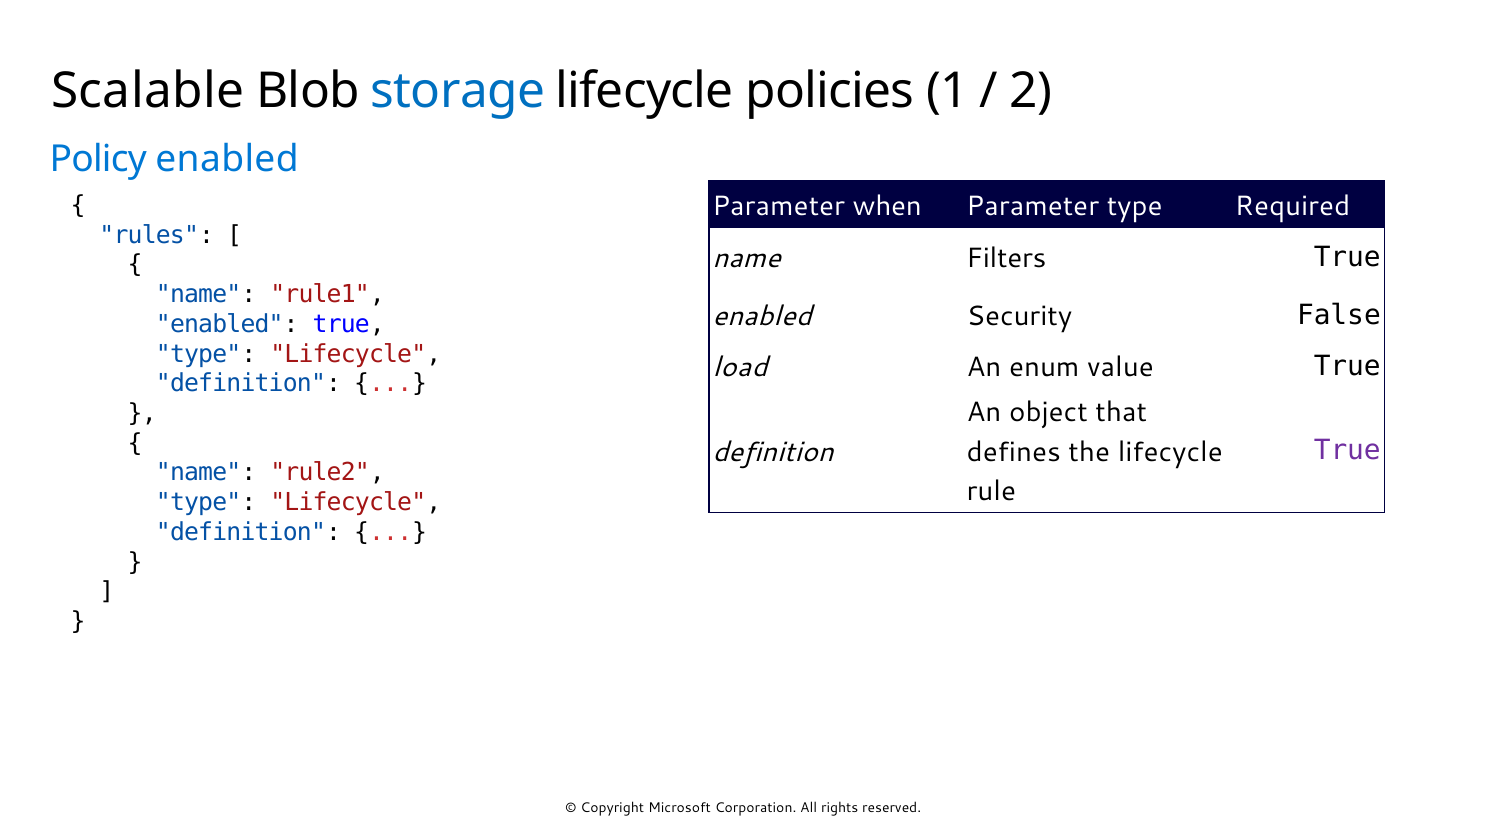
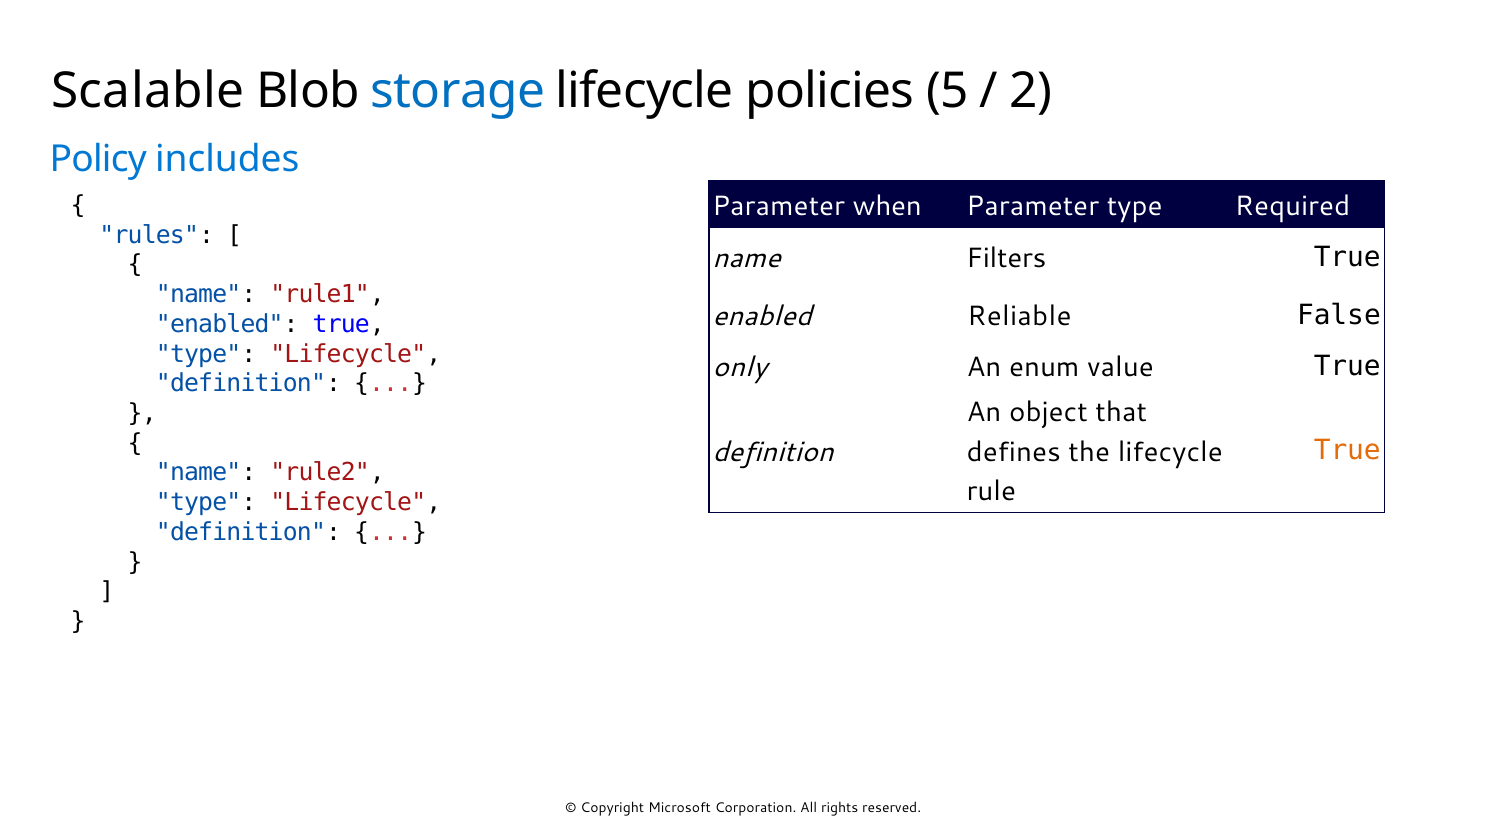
1: 1 -> 5
Policy enabled: enabled -> includes
Security: Security -> Reliable
load: load -> only
True at (1347, 451) colour: purple -> orange
